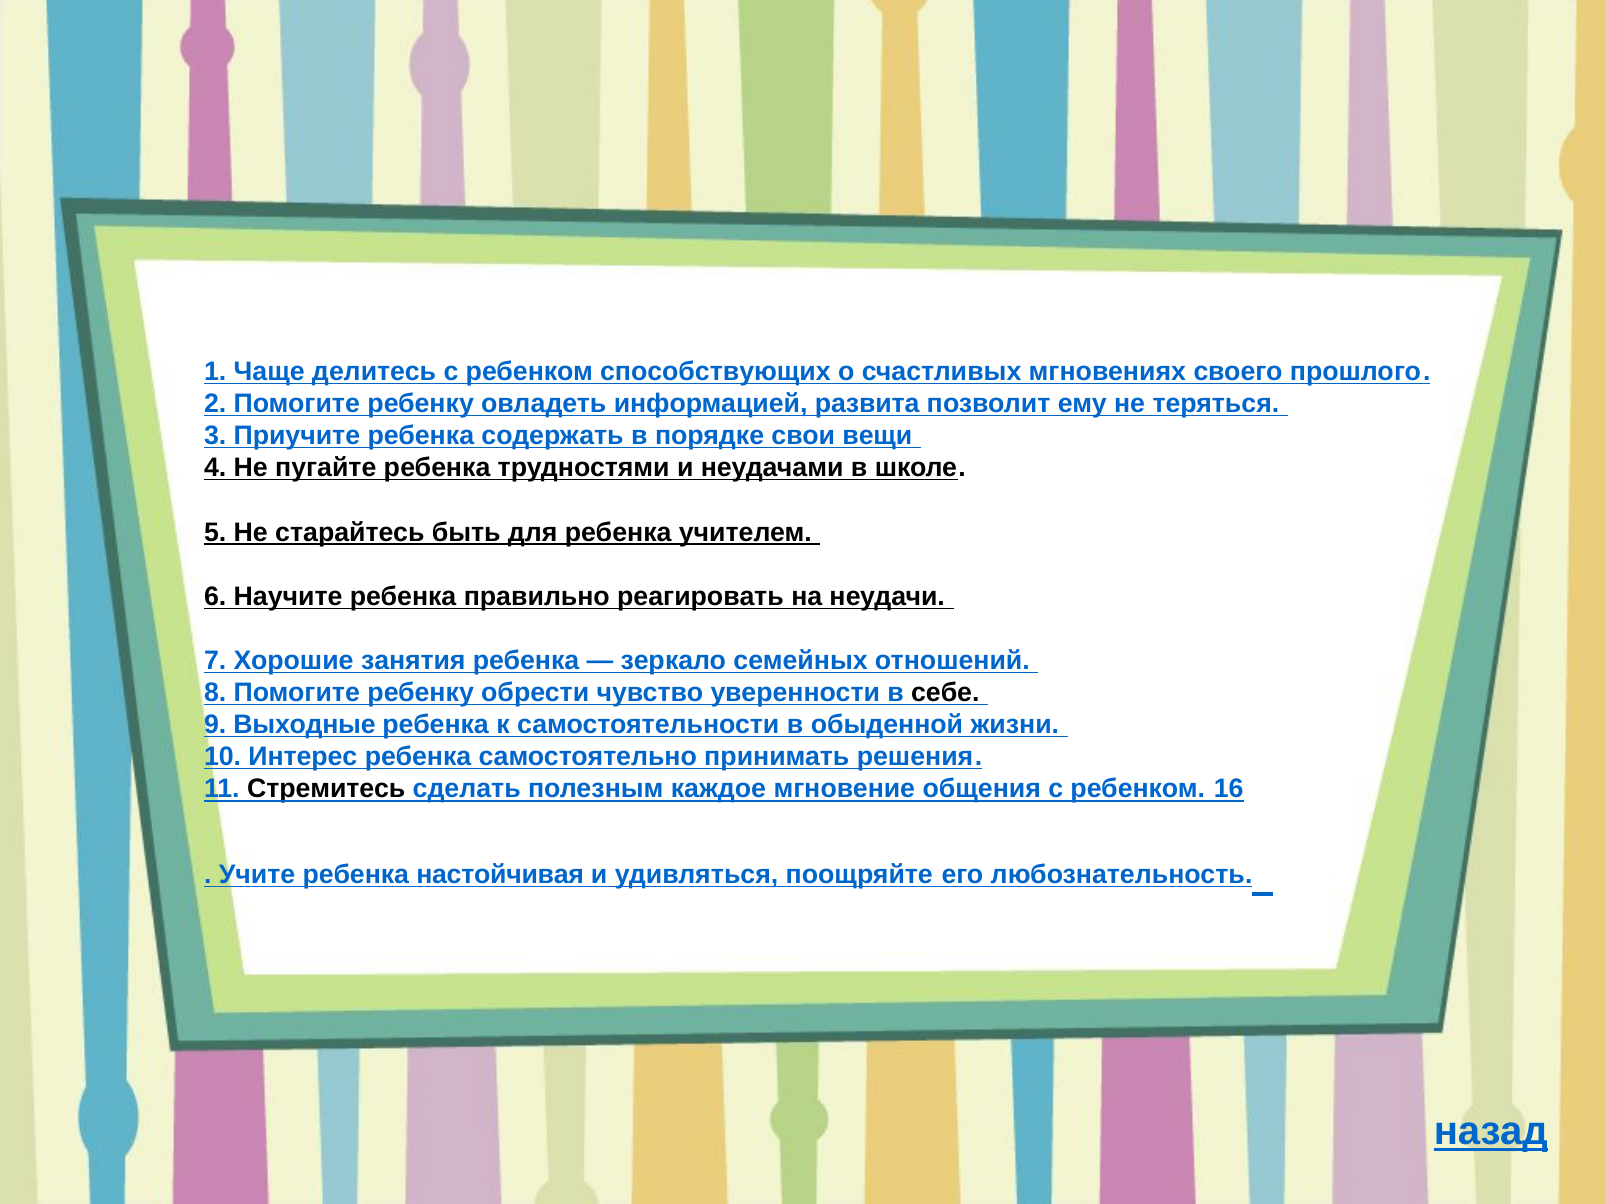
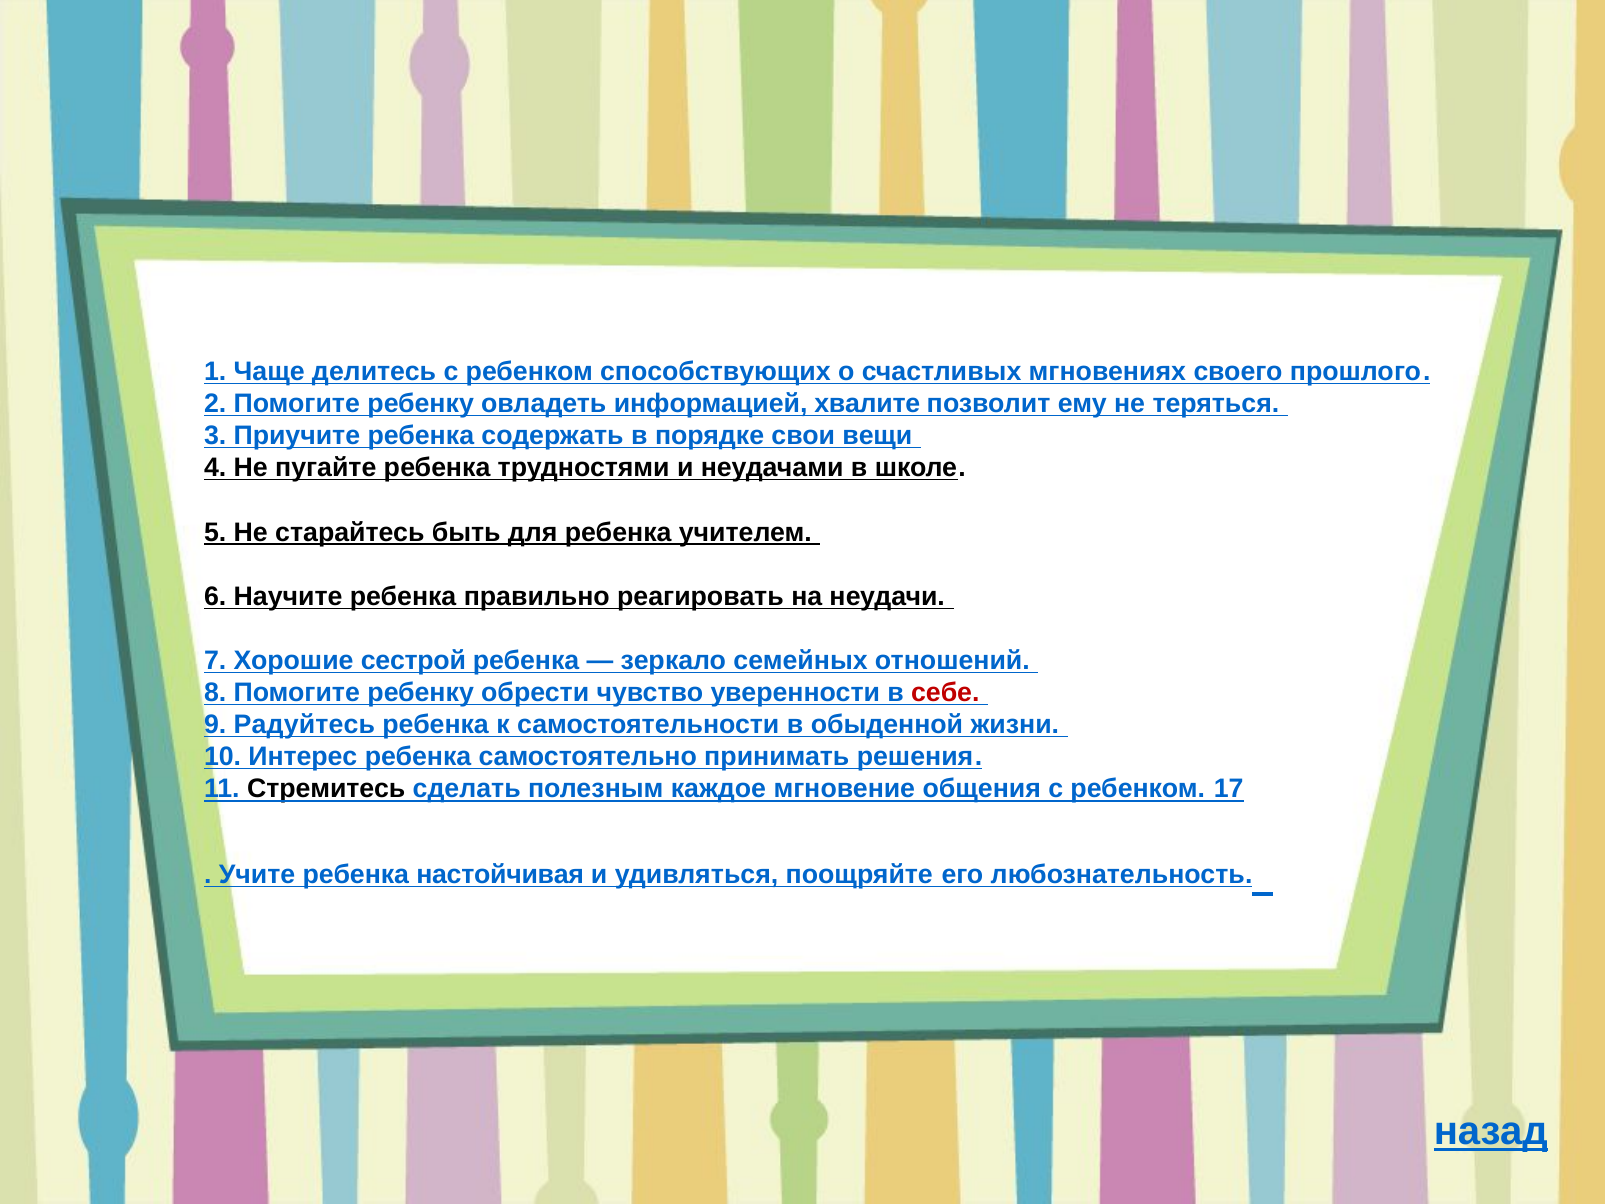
развита: развита -> хвалите
занятия: занятия -> сестрой
себе colour: black -> red
Выходные: Выходные -> Радуйтесь
16: 16 -> 17
